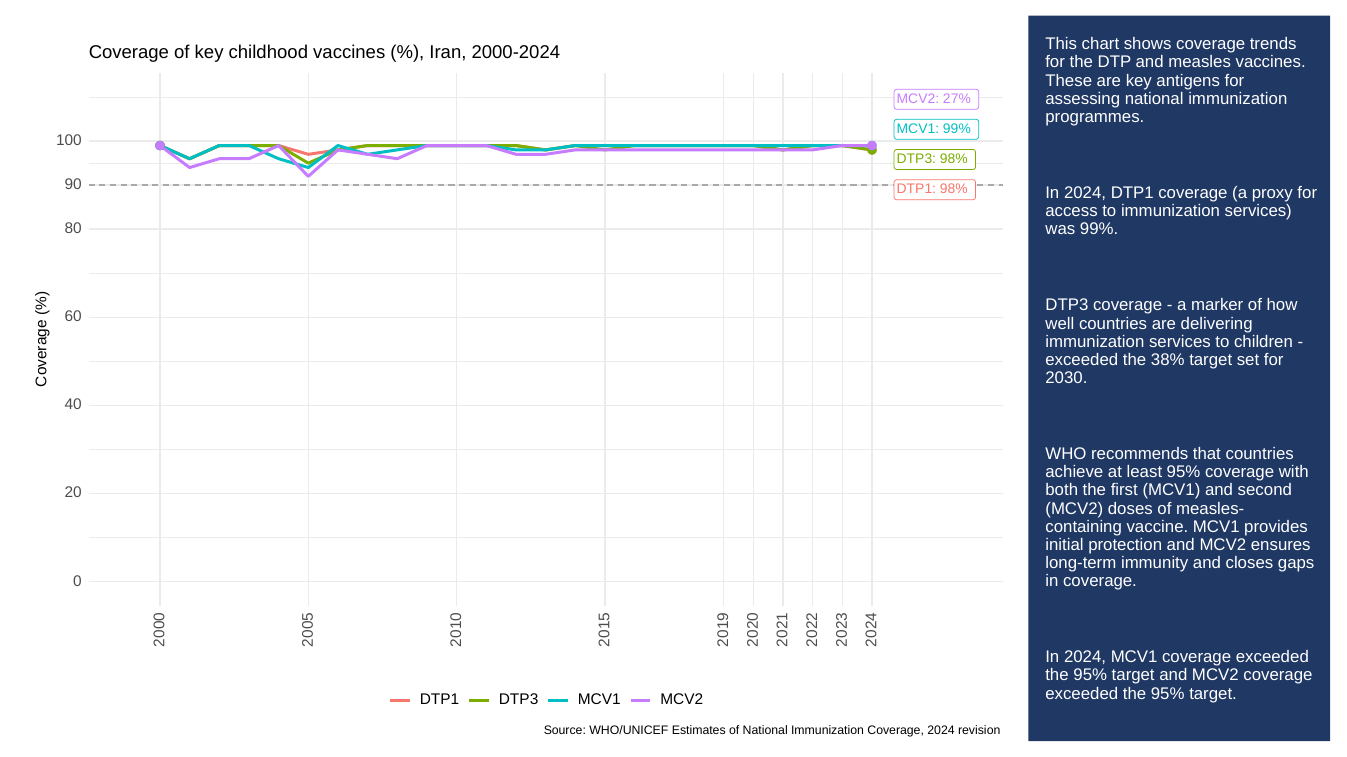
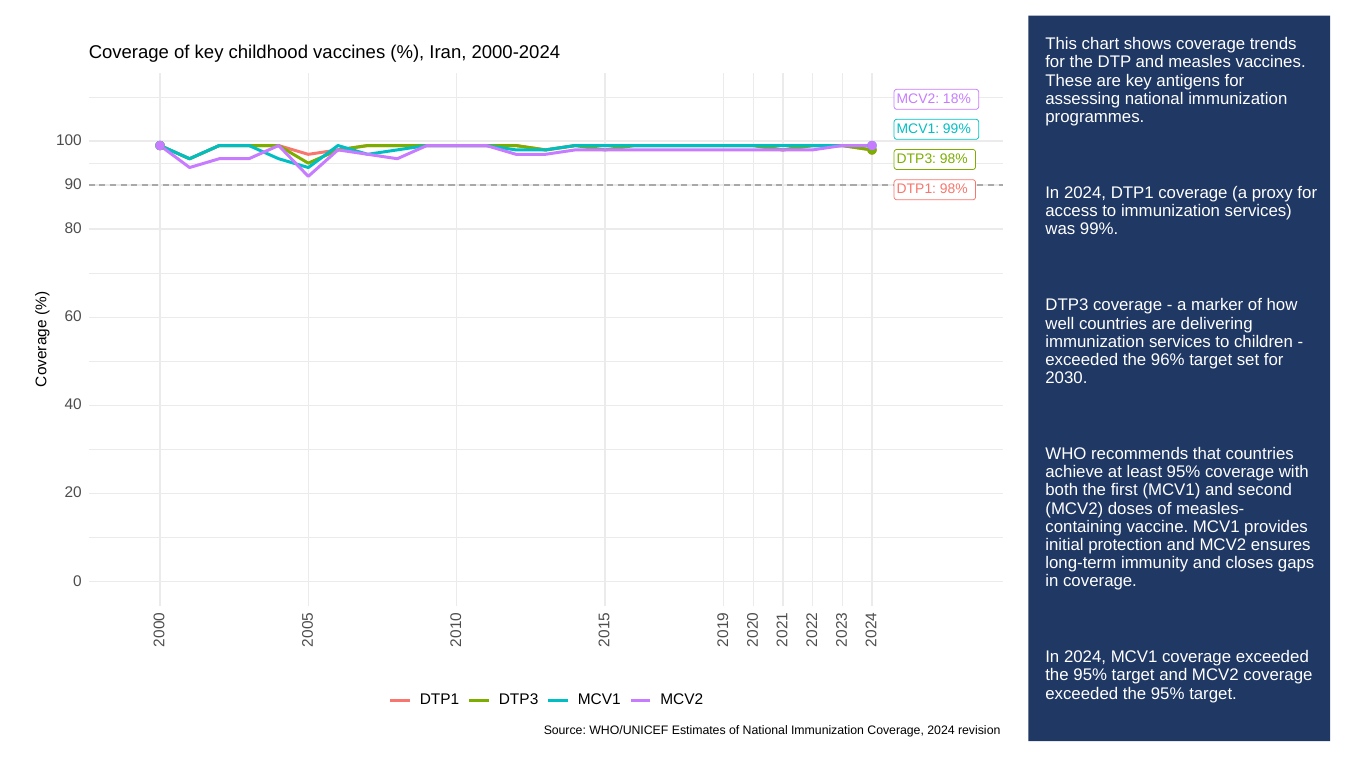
27%: 27% -> 18%
38%: 38% -> 96%
